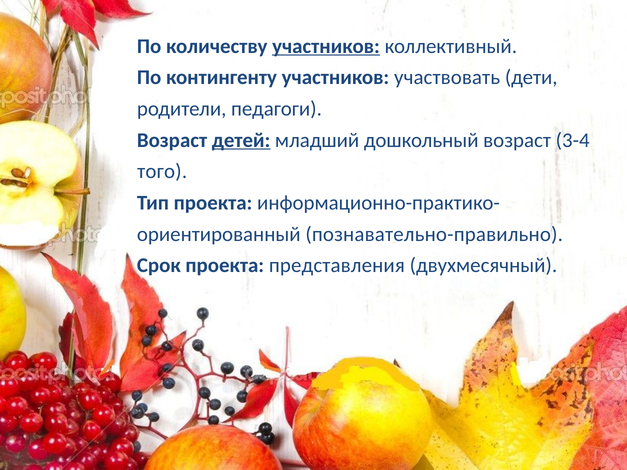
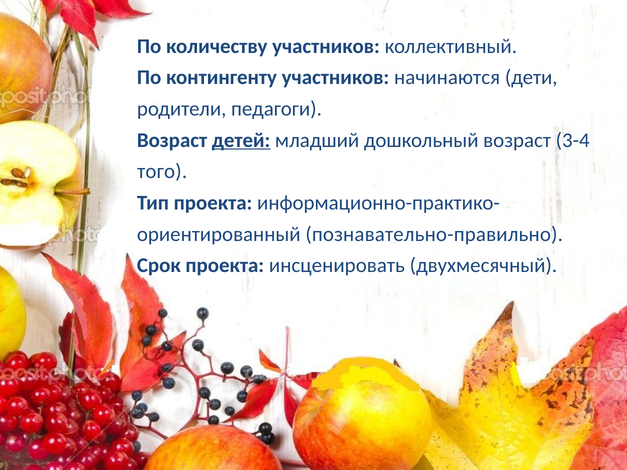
участников at (326, 46) underline: present -> none
участвовать: участвовать -> начинаются
представления: представления -> инсценировать
